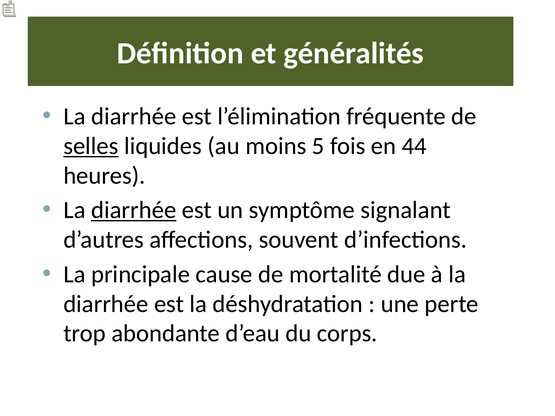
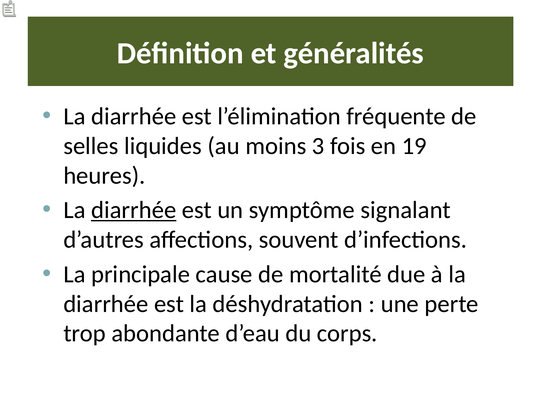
selles underline: present -> none
5: 5 -> 3
44: 44 -> 19
